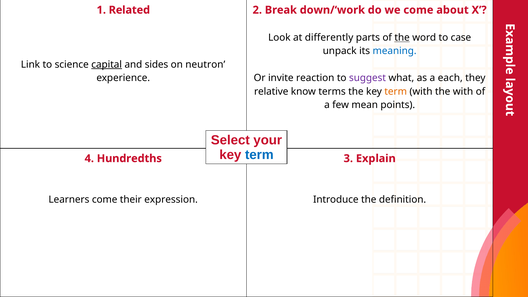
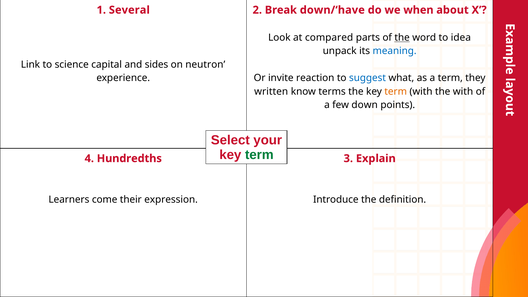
Related: Related -> Several
down/‘work: down/‘work -> down/‘have
we come: come -> when
differently: differently -> compared
case: case -> idea
capital underline: present -> none
suggest colour: purple -> blue
a each: each -> term
relative: relative -> written
mean: mean -> down
term at (259, 155) colour: blue -> green
